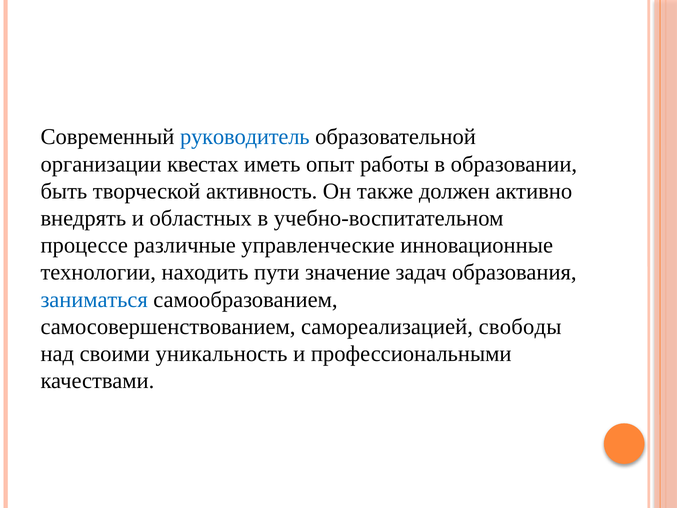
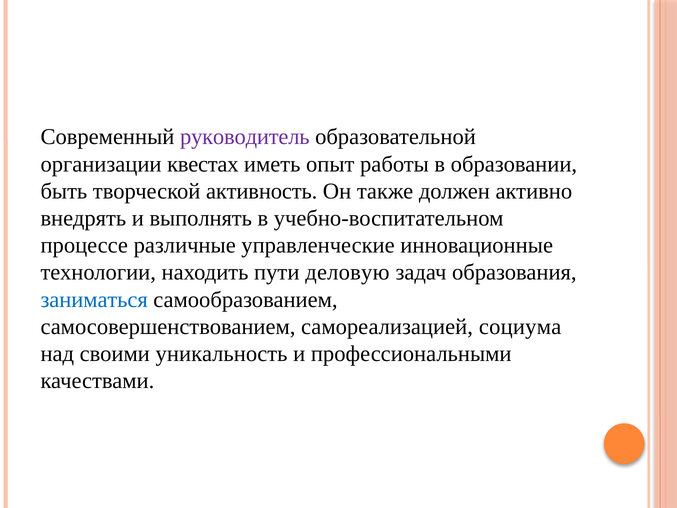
руководитель colour: blue -> purple
областных: областных -> выполнять
значение: значение -> деловую
свободы: свободы -> социума
